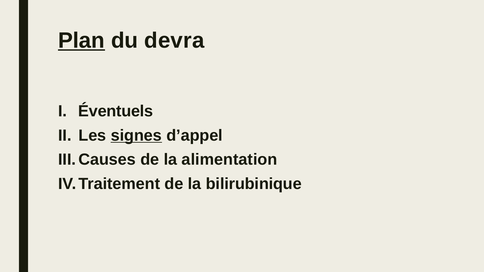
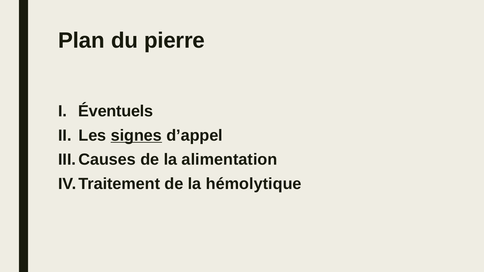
Plan underline: present -> none
devra: devra -> pierre
bilirubinique: bilirubinique -> hémolytique
